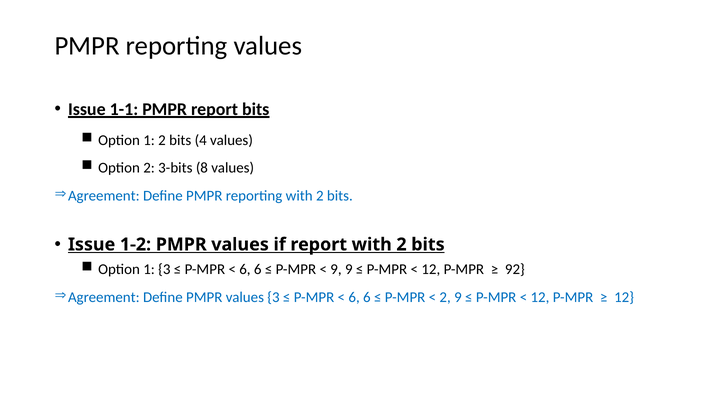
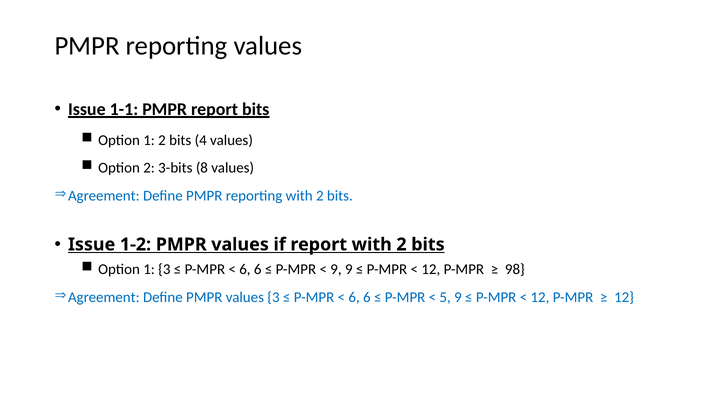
92: 92 -> 98
2 at (445, 297): 2 -> 5
